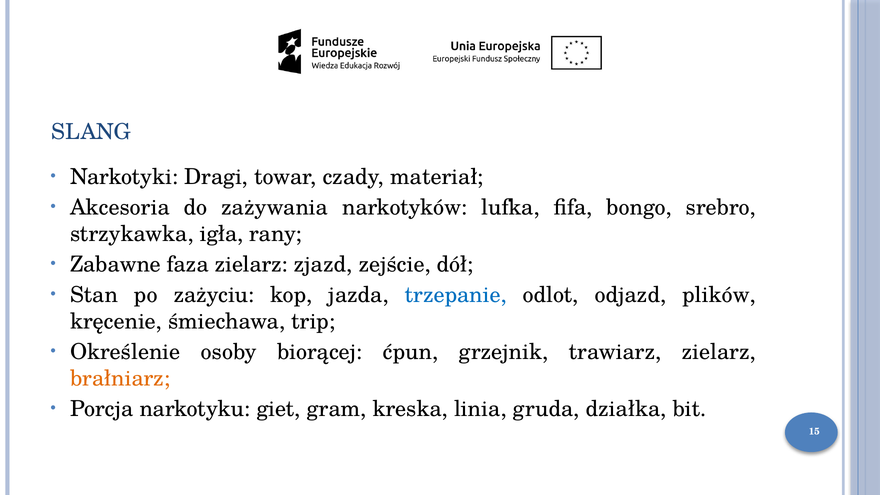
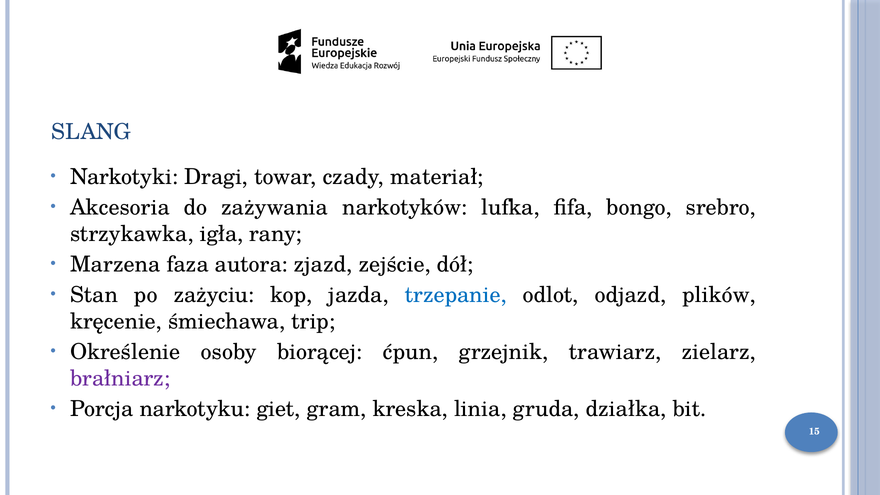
Zabawne: Zabawne -> Marzena
faza zielarz: zielarz -> autora
brałniarz colour: orange -> purple
